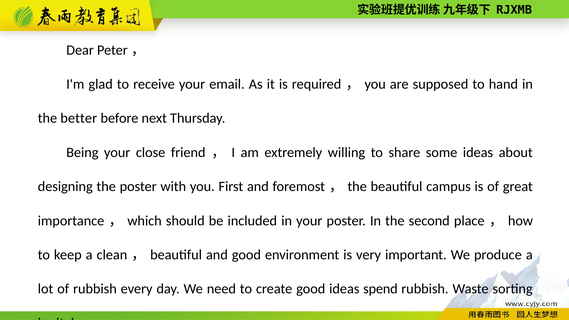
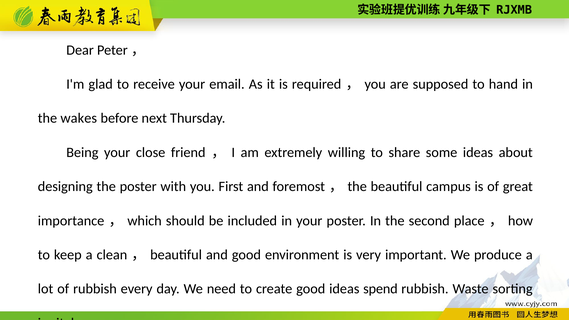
better: better -> wakes
